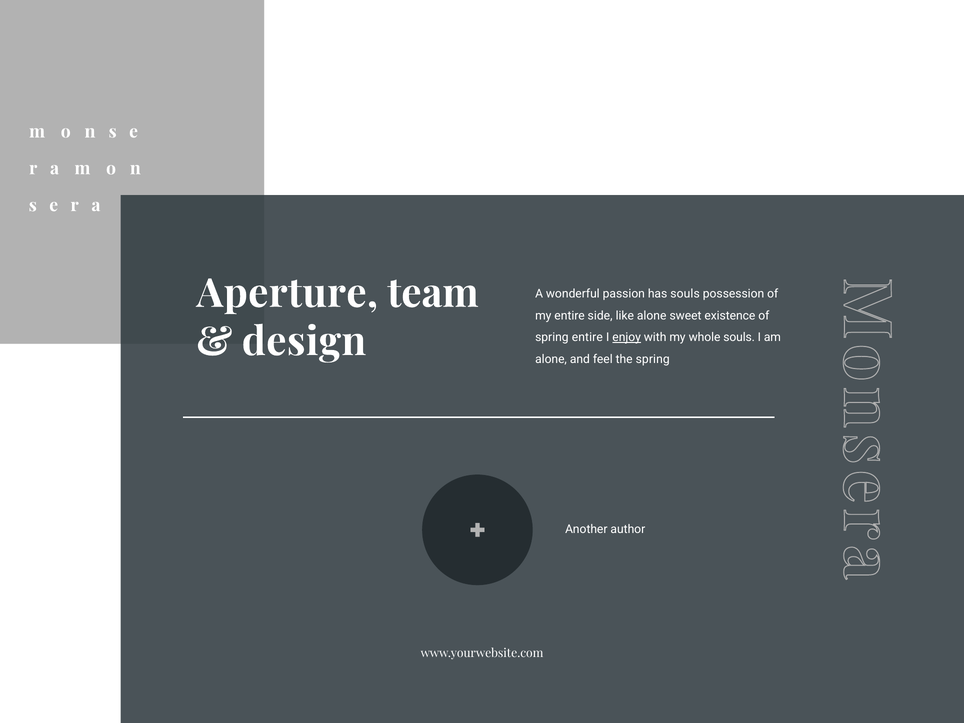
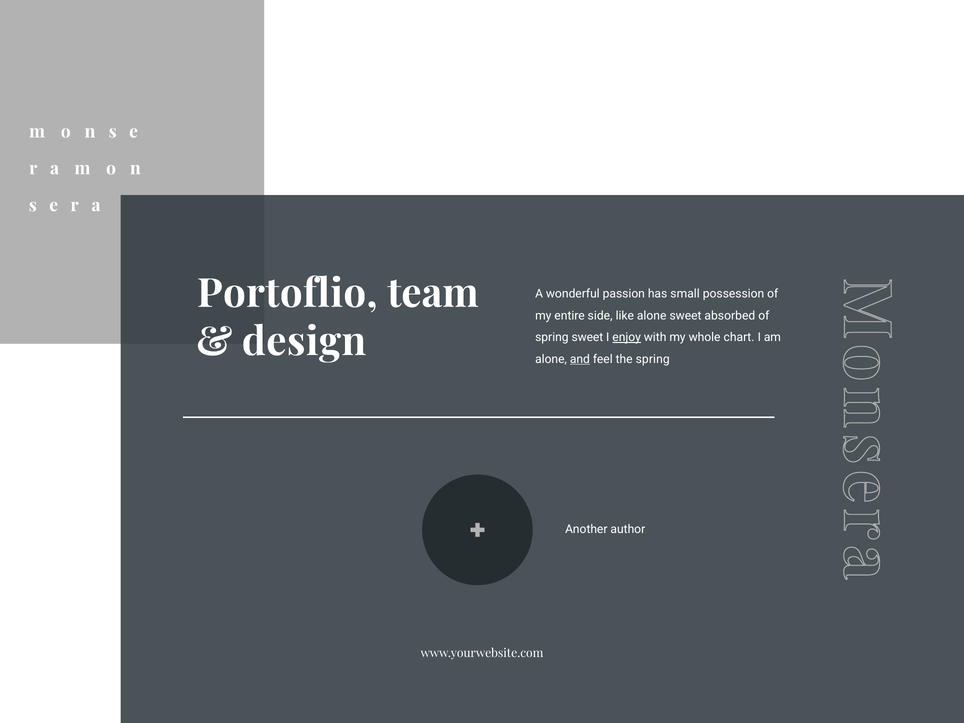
Aperture: Aperture -> Portoflio
has souls: souls -> small
existence: existence -> absorbed
spring entire: entire -> sweet
whole souls: souls -> chart
and underline: none -> present
